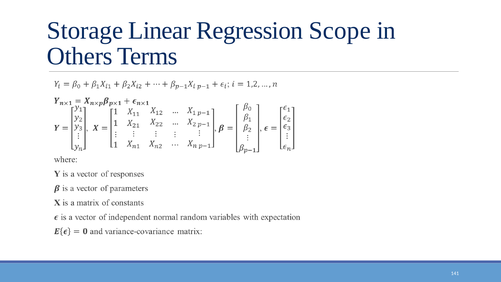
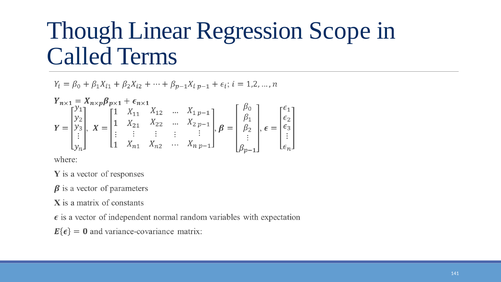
Storage: Storage -> Though
Others: Others -> Called
